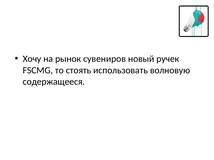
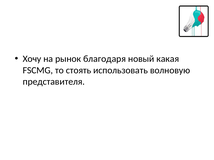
сувениров: сувениров -> благодаря
ручек: ручек -> какая
содержащееся: содержащееся -> представителя
